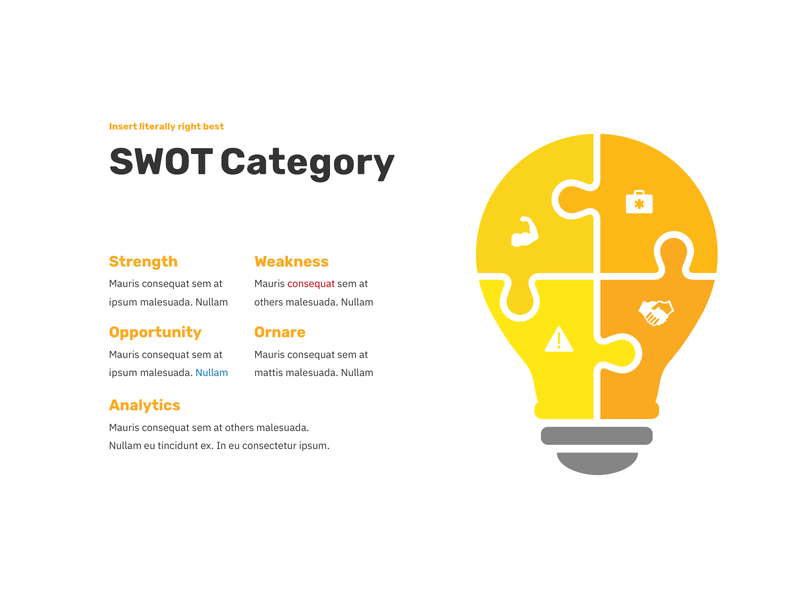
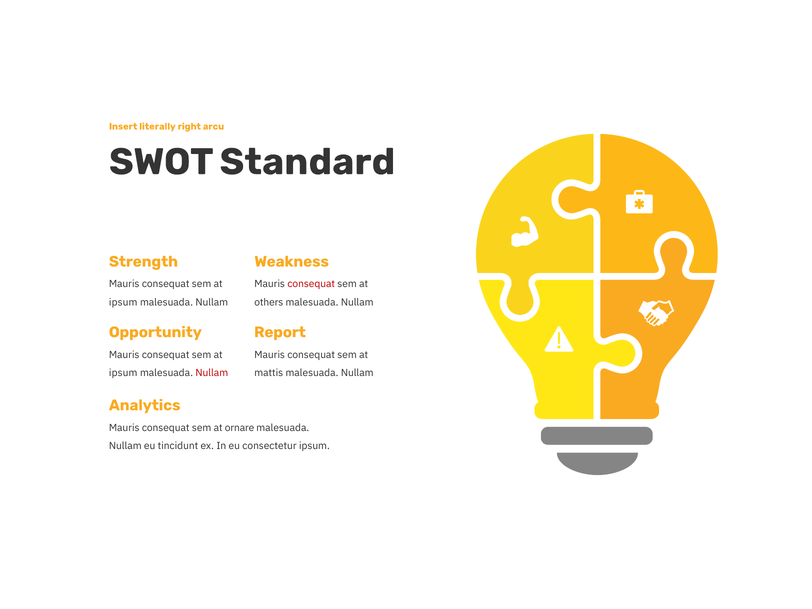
best: best -> arcu
Category: Category -> Standard
Ornare: Ornare -> Report
Nullam at (212, 373) colour: blue -> red
others at (240, 428): others -> ornare
